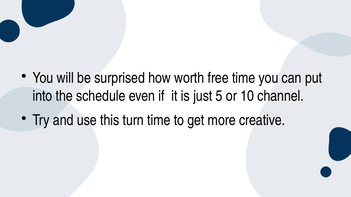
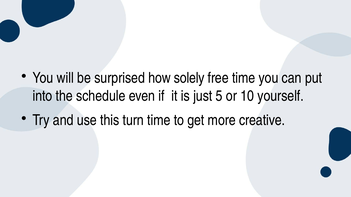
worth: worth -> solely
channel: channel -> yourself
